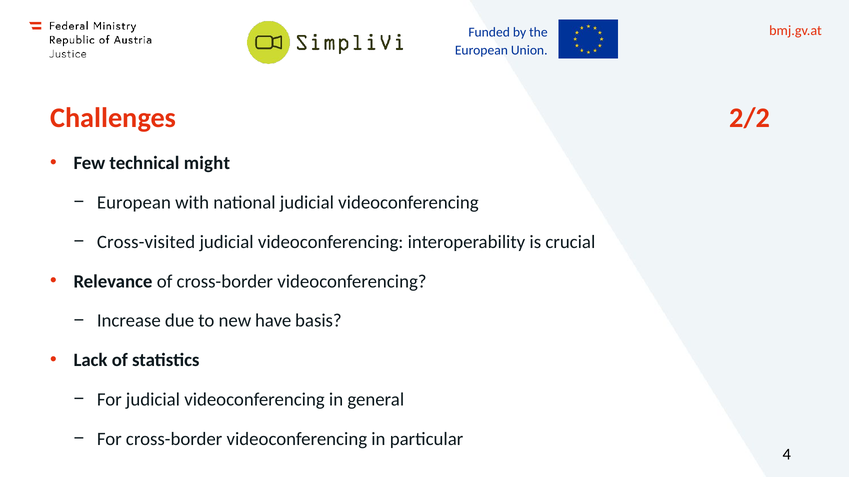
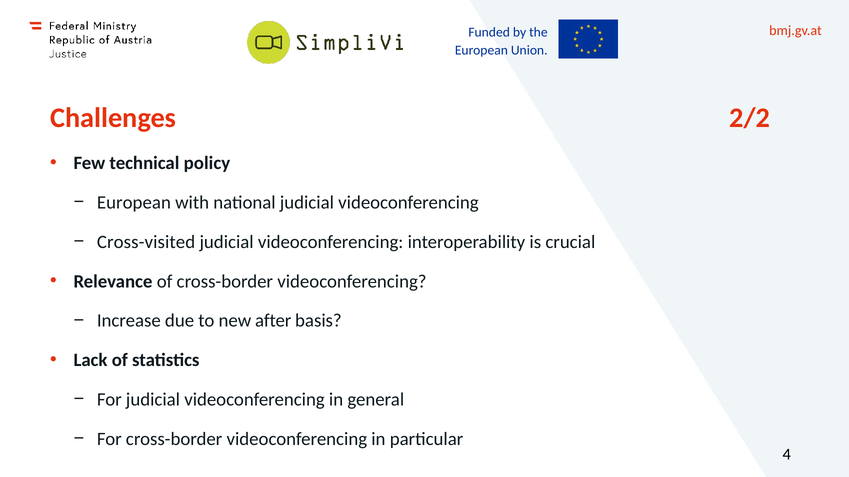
might: might -> policy
have: have -> after
